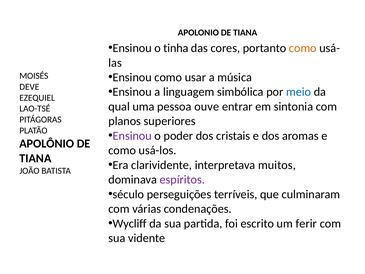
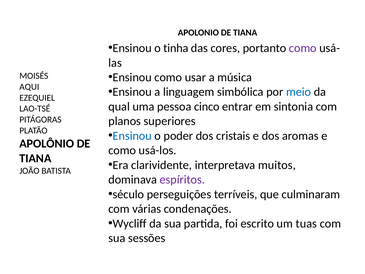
como at (303, 48) colour: orange -> purple
DEVE: DEVE -> AQUI
ouve: ouve -> cinco
Ensinou at (132, 136) colour: purple -> blue
ferir: ferir -> tuas
vidente: vidente -> sessões
